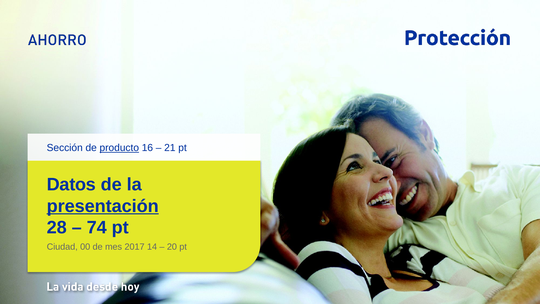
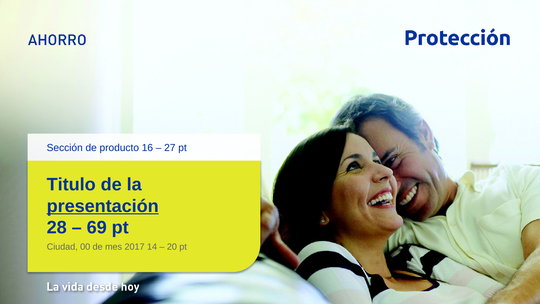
producto underline: present -> none
21: 21 -> 27
Datos: Datos -> Titulo
74: 74 -> 69
